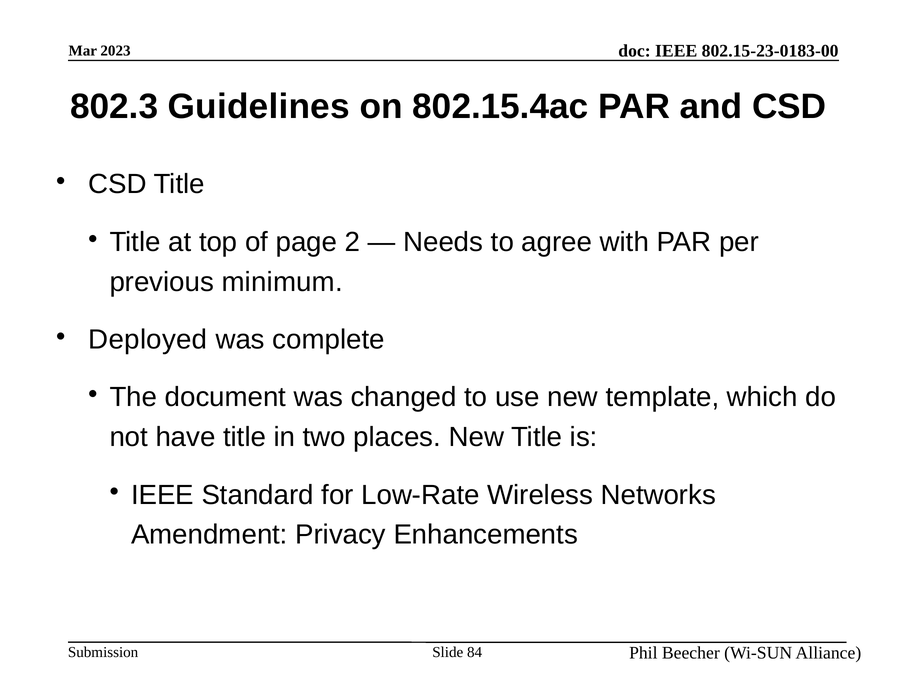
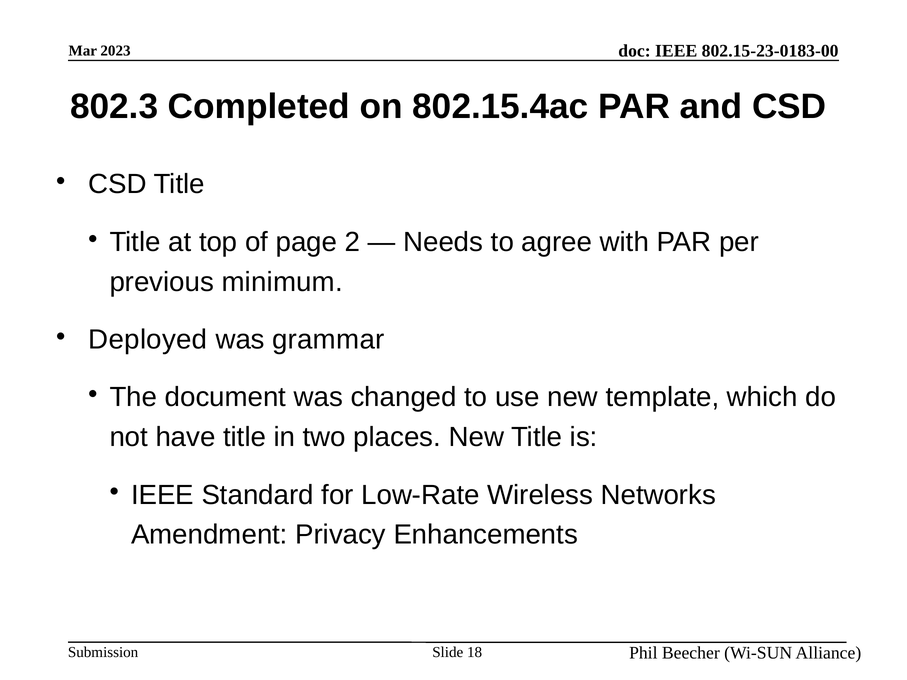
Guidelines: Guidelines -> Completed
complete: complete -> grammar
84: 84 -> 18
